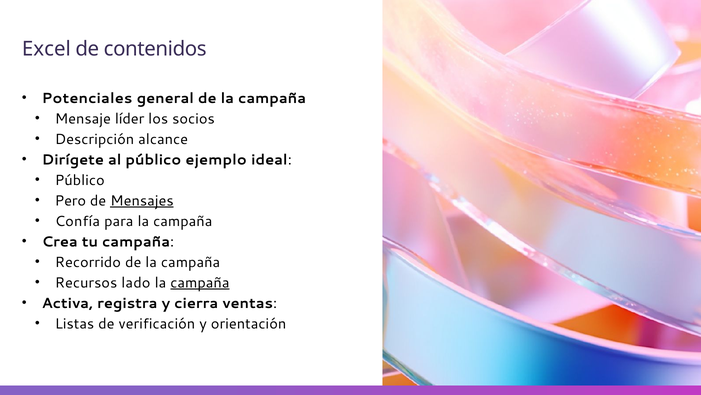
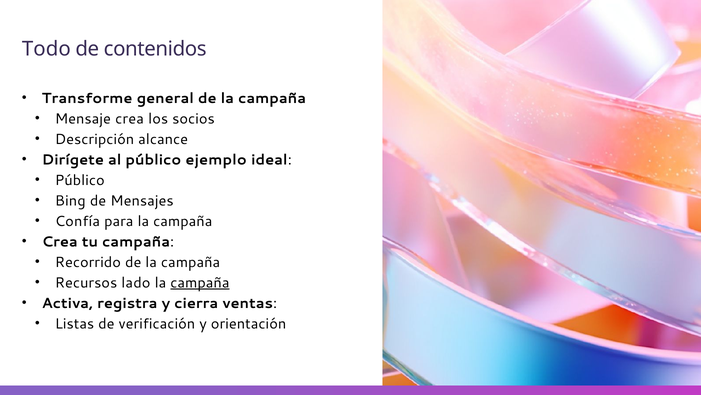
Excel: Excel -> Todo
Potenciales: Potenciales -> Transforme
Mensaje líder: líder -> crea
Pero: Pero -> Bing
Mensajes underline: present -> none
